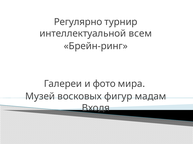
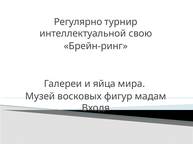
всем: всем -> свою
фото: фото -> яйца
